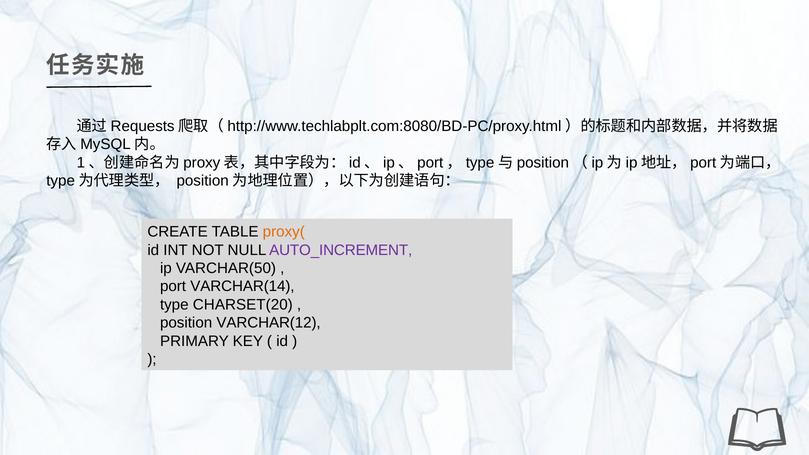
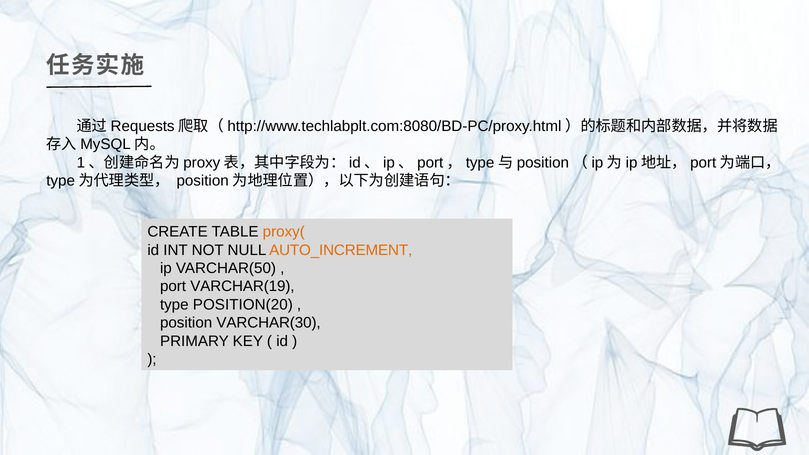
AUTO_INCREMENT colour: purple -> orange
VARCHAR(14: VARCHAR(14 -> VARCHAR(19
CHARSET(20: CHARSET(20 -> POSITION(20
VARCHAR(12: VARCHAR(12 -> VARCHAR(30
